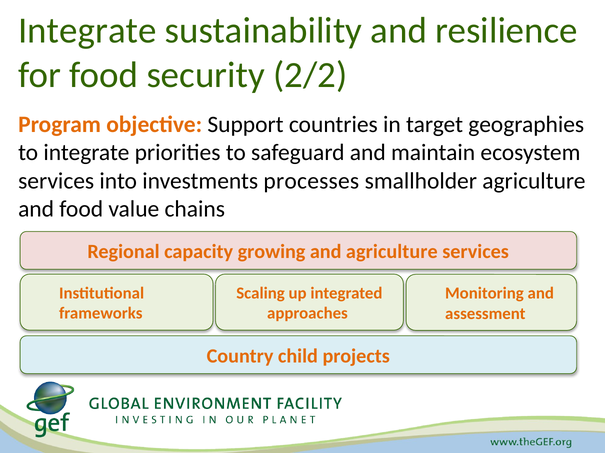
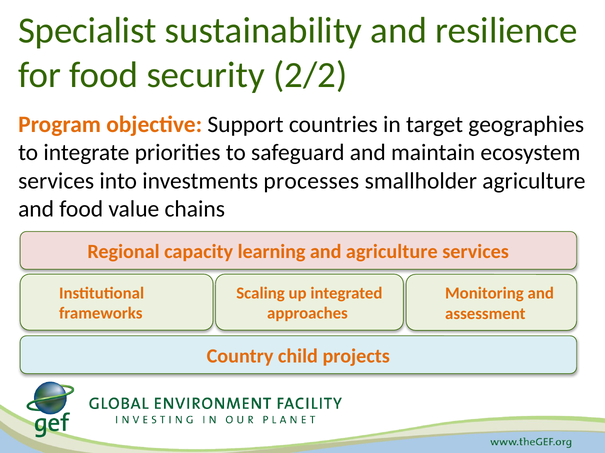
Integrate at (87, 31): Integrate -> Specialist
growing: growing -> learning
